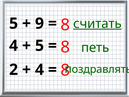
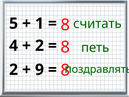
считать underline: present -> none
9: 9 -> 1
5 at (39, 46): 5 -> 2
4 at (39, 70): 4 -> 9
